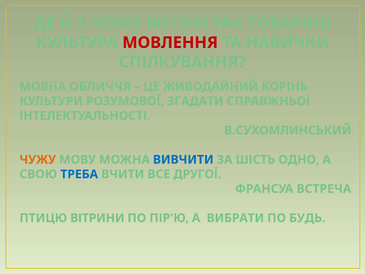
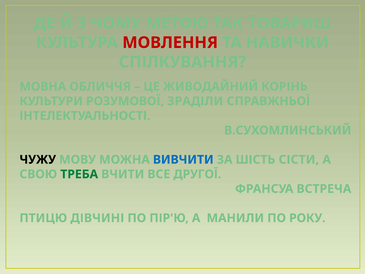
ЗГАДАТИ: ЗГАДАТИ -> ЗРАДІЛИ
ЧУЖУ colour: orange -> black
ОДНО: ОДНО -> СІСТИ
ТРЕБА colour: blue -> green
ВІТРИНИ: ВІТРИНИ -> ДІВЧИНІ
ВИБРАТИ: ВИБРАТИ -> МАНИЛИ
БУДЬ: БУДЬ -> РОКУ
